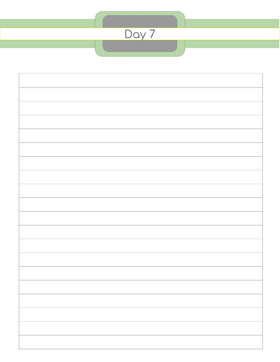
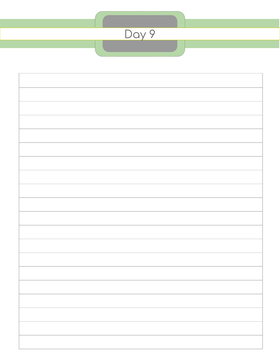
7: 7 -> 9
